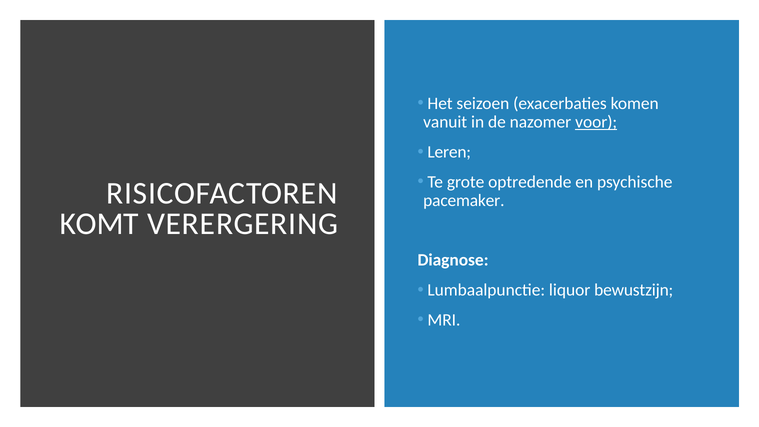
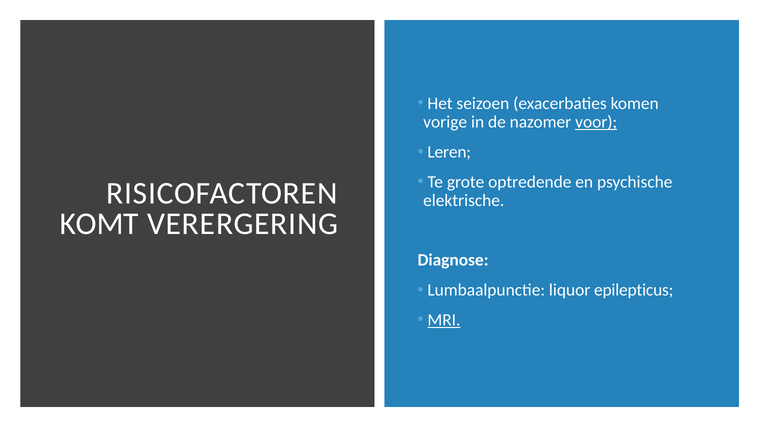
vanuit: vanuit -> vorige
pacemaker: pacemaker -> elektrische
bewustzijn: bewustzijn -> epilepticus
MRI underline: none -> present
